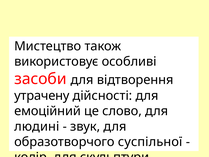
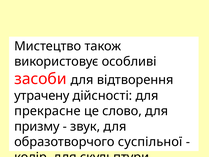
емоційний: емоційний -> прекрасне
людині: людині -> призму
